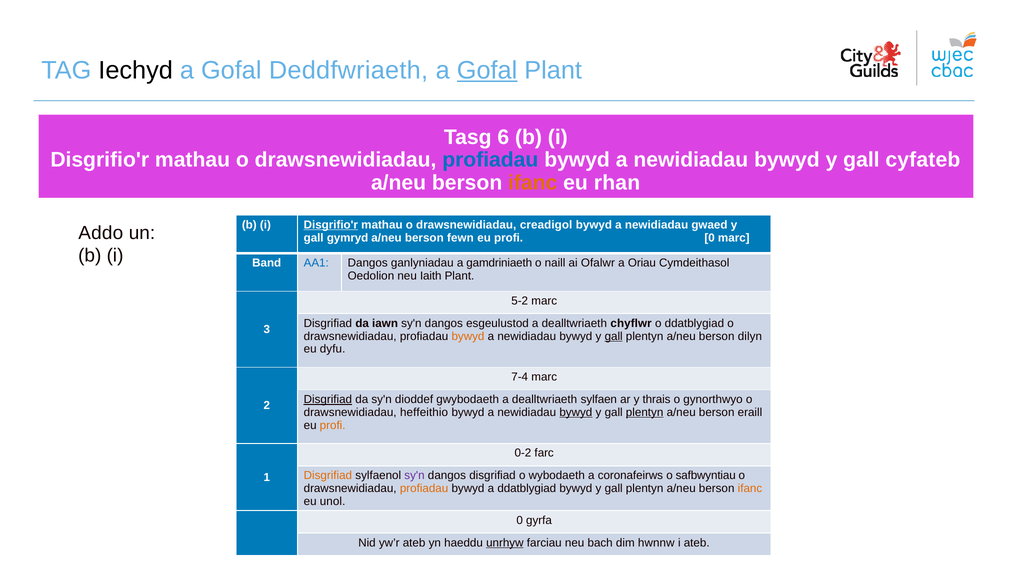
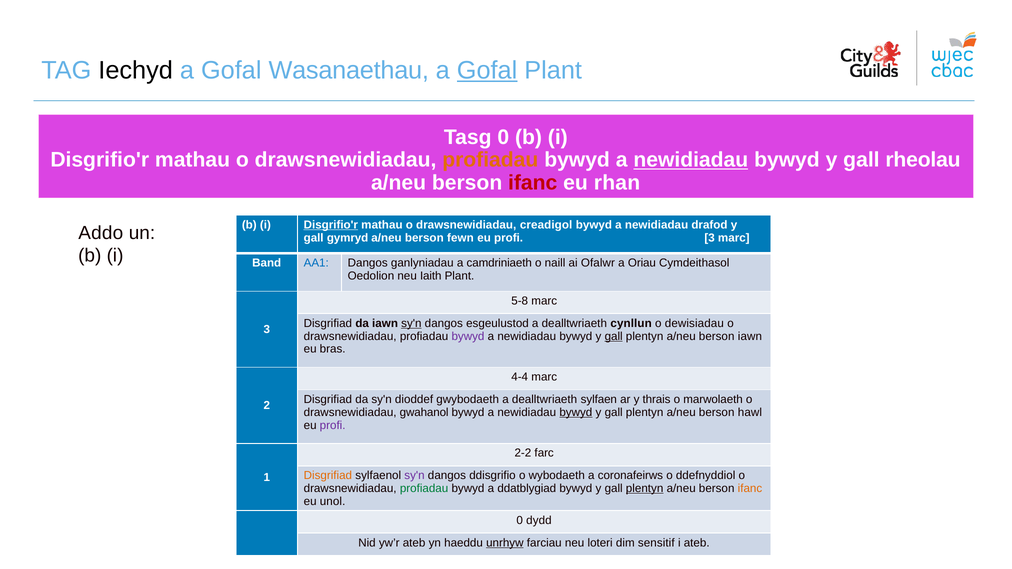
Deddfwriaeth: Deddfwriaeth -> Wasanaethau
Tasg 6: 6 -> 0
profiadau at (490, 160) colour: blue -> orange
newidiadau at (691, 160) underline: none -> present
cyfateb: cyfateb -> rheolau
ifanc at (533, 183) colour: orange -> red
gwaed: gwaed -> drafod
profi 0: 0 -> 3
gamdriniaeth: gamdriniaeth -> camdriniaeth
5-2: 5-2 -> 5-8
sy'n at (411, 323) underline: none -> present
chyflwr: chyflwr -> cynllun
o ddatblygiad: ddatblygiad -> dewisiadau
bywyd at (468, 336) colour: orange -> purple
berson dilyn: dilyn -> iawn
dyfu: dyfu -> bras
7-4: 7-4 -> 4-4
Disgrifiad at (328, 400) underline: present -> none
gynorthwyo: gynorthwyo -> marwolaeth
heffeithio: heffeithio -> gwahanol
plentyn at (645, 413) underline: present -> none
eraill: eraill -> hawl
profi at (333, 425) colour: orange -> purple
0-2: 0-2 -> 2-2
dangos disgrifiad: disgrifiad -> ddisgrifio
safbwyntiau: safbwyntiau -> ddefnyddiol
profiadau at (424, 489) colour: orange -> green
plentyn at (645, 489) underline: none -> present
gyrfa: gyrfa -> dydd
bach: bach -> loteri
hwnnw: hwnnw -> sensitif
